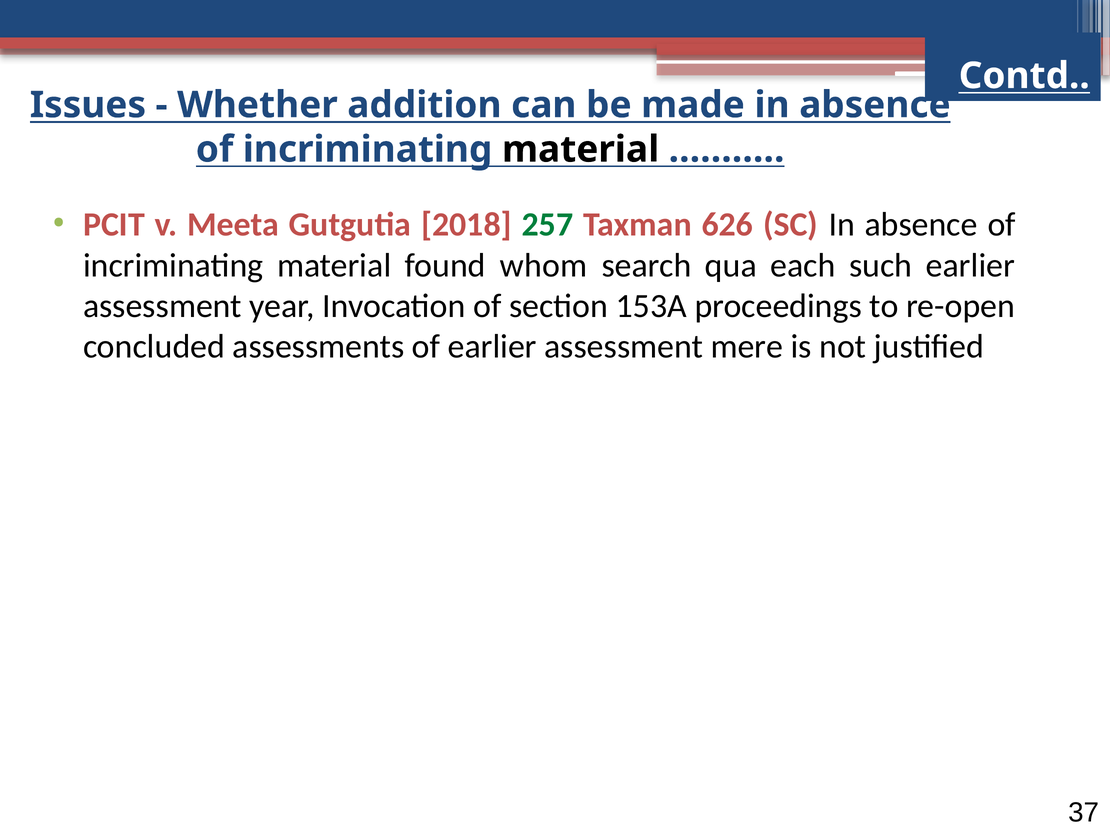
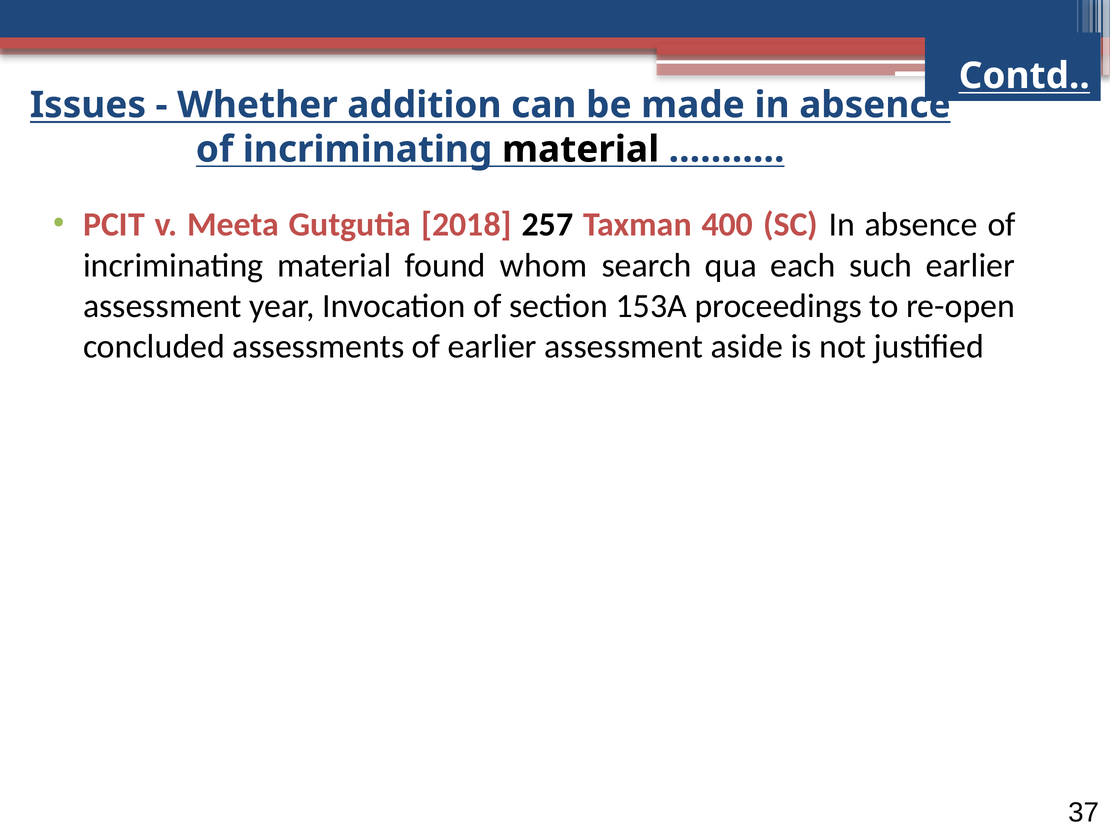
257 colour: green -> black
626: 626 -> 400
mere: mere -> aside
